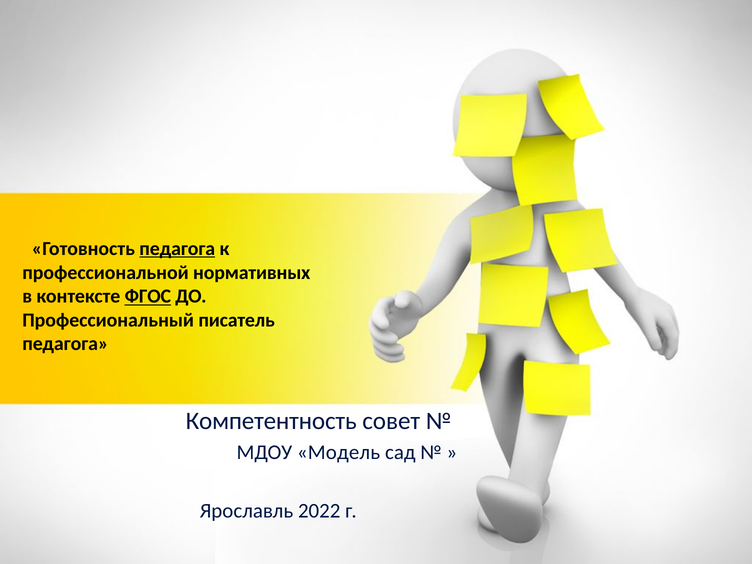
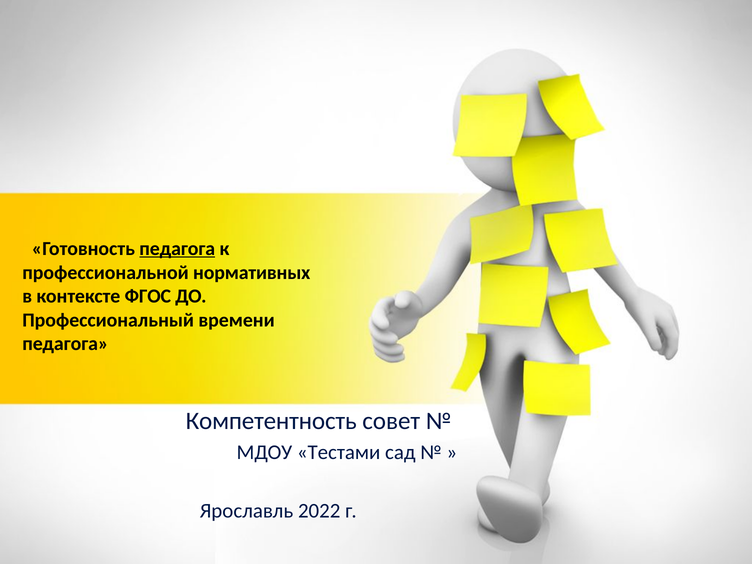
ФГОС underline: present -> none
писатель: писатель -> времени
Модель: Модель -> Тестами
